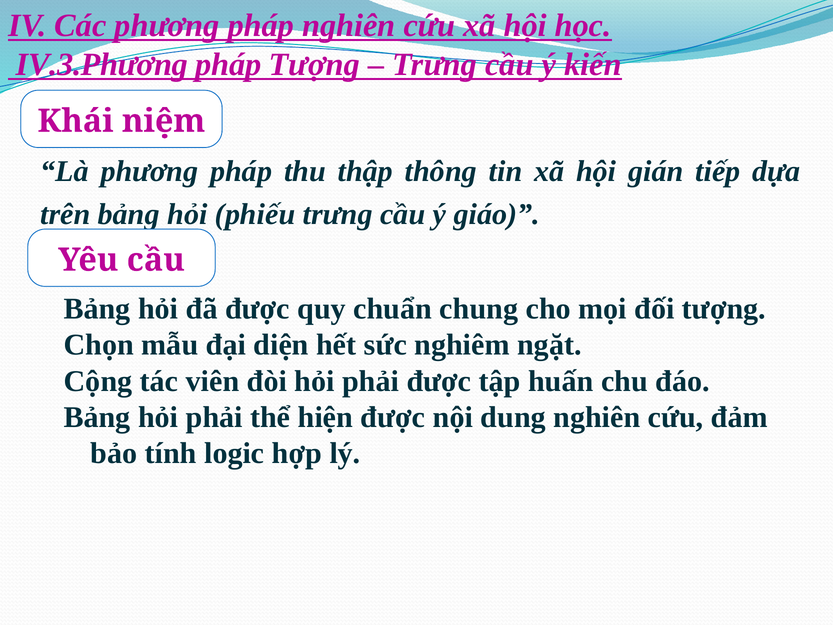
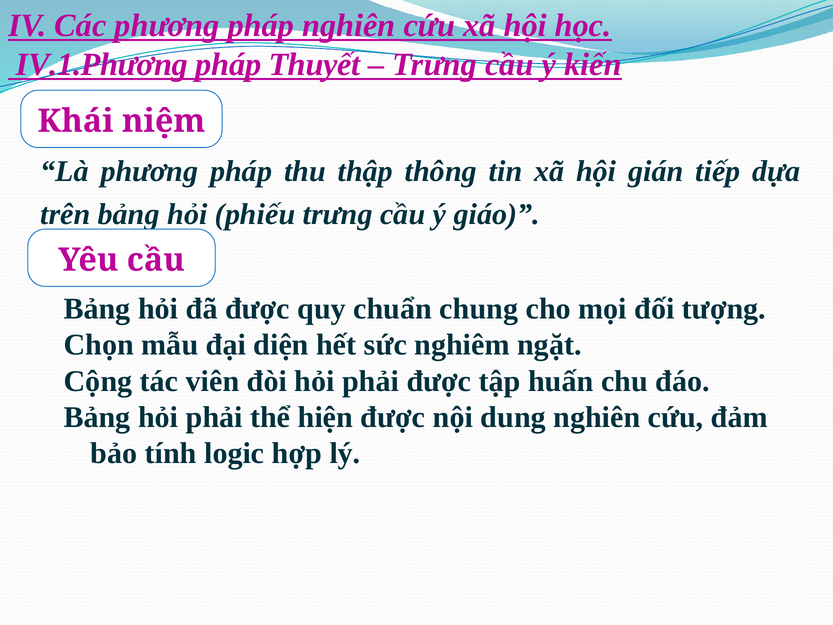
IV.3.Phương: IV.3.Phương -> IV.1.Phương
pháp Tượng: Tượng -> Thuyết
